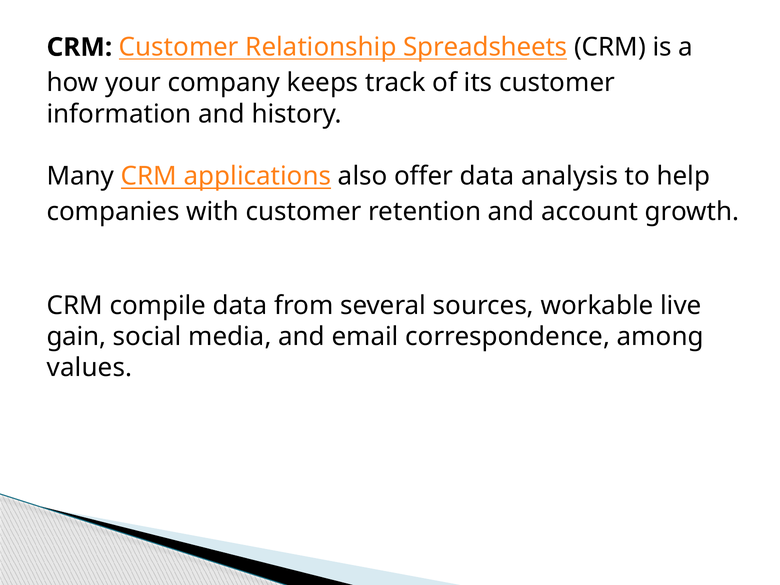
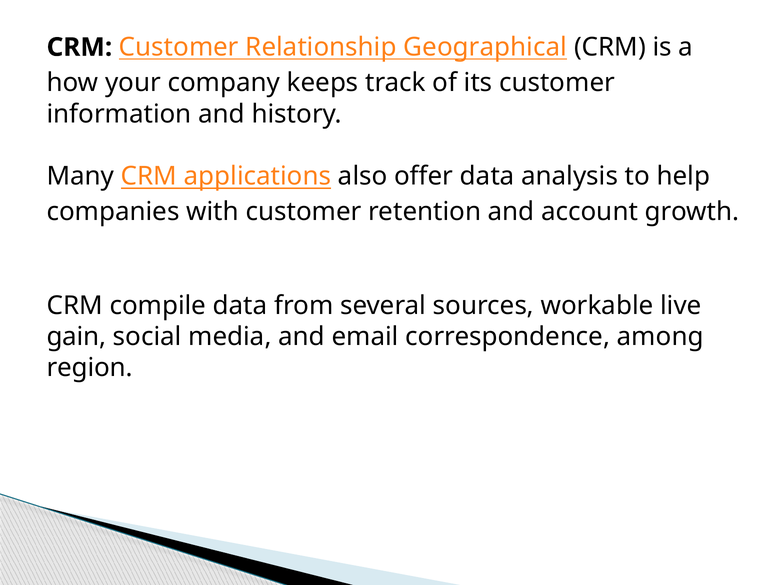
Spreadsheets: Spreadsheets -> Geographical
values: values -> region
